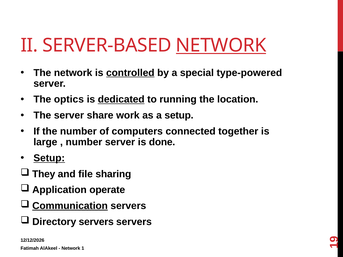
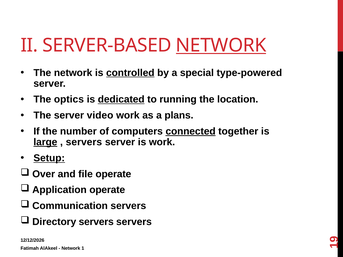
share: share -> video
a setup: setup -> plans
connected underline: none -> present
large underline: none -> present
number at (84, 142): number -> servers
is done: done -> work
They: They -> Over
file sharing: sharing -> operate
Communication underline: present -> none
